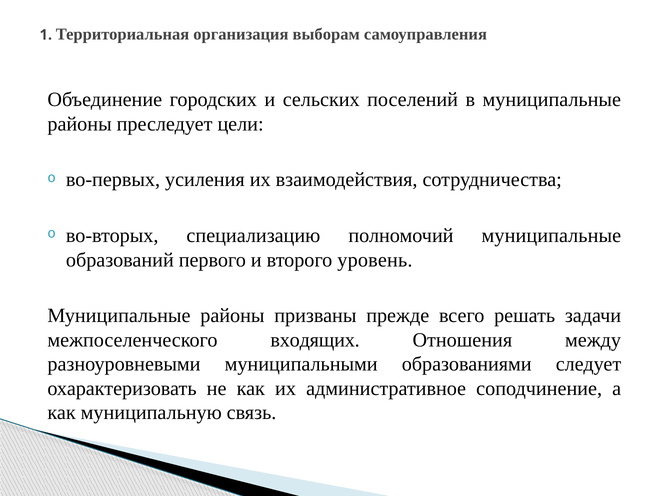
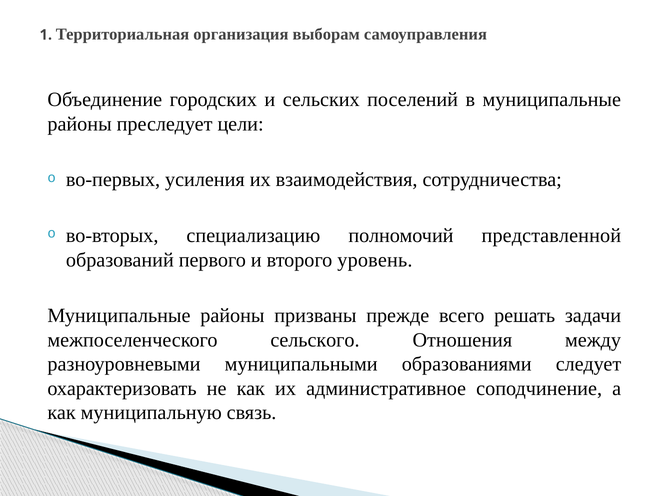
полномочий муниципальные: муниципальные -> представленной
входящих: входящих -> сельского
